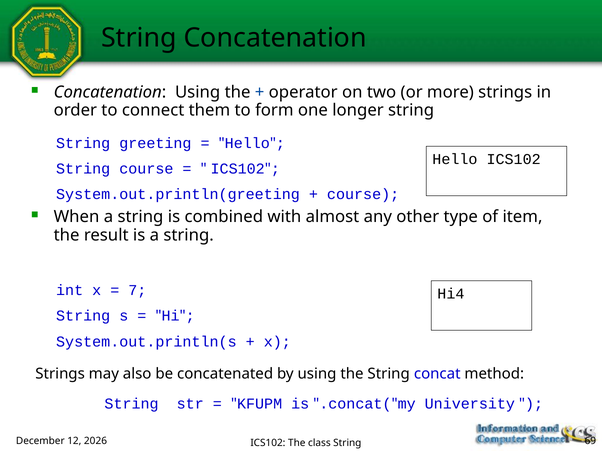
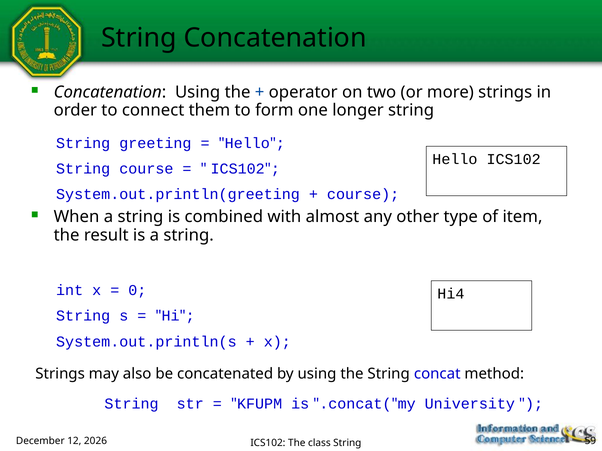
7: 7 -> 0
69: 69 -> 59
